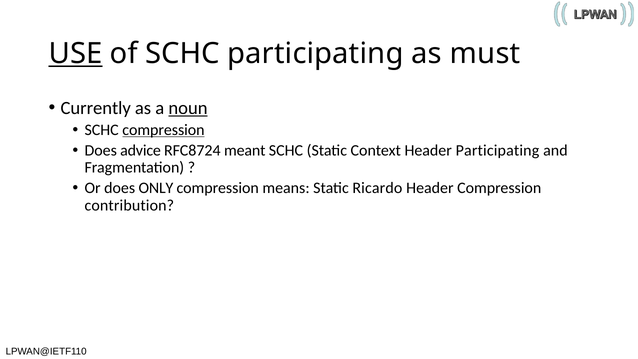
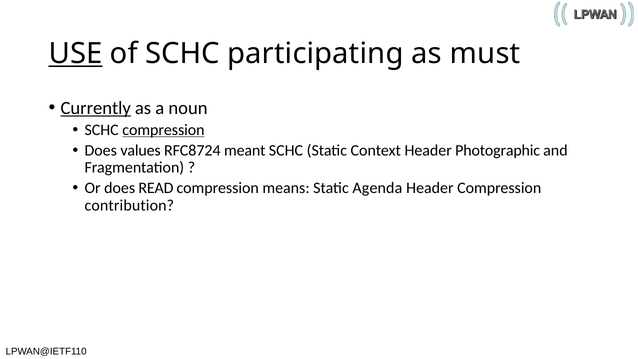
Currently underline: none -> present
noun underline: present -> none
advice: advice -> values
Header Participating: Participating -> Photographic
ONLY: ONLY -> READ
Ricardo: Ricardo -> Agenda
